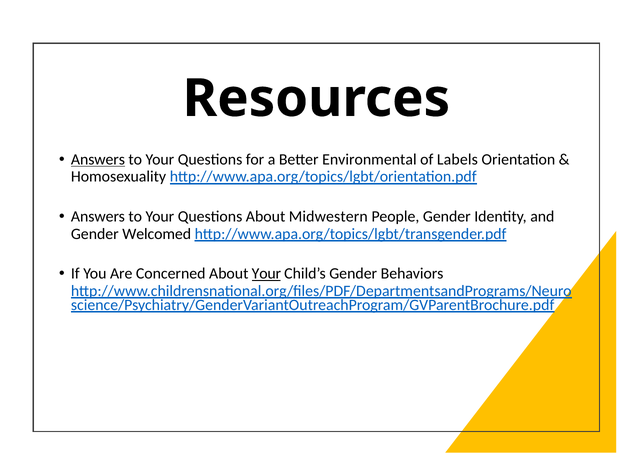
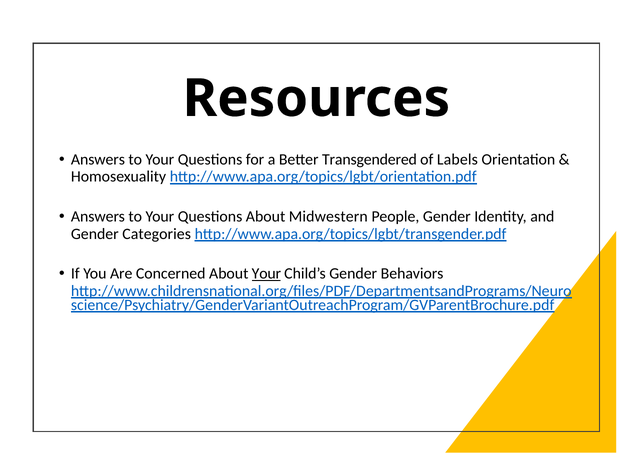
Answers at (98, 159) underline: present -> none
Environmental: Environmental -> Transgendered
Welcomed: Welcomed -> Categories
